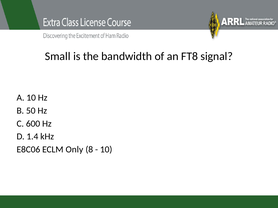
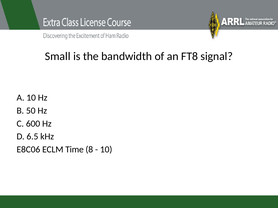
1.4: 1.4 -> 6.5
Only: Only -> Time
